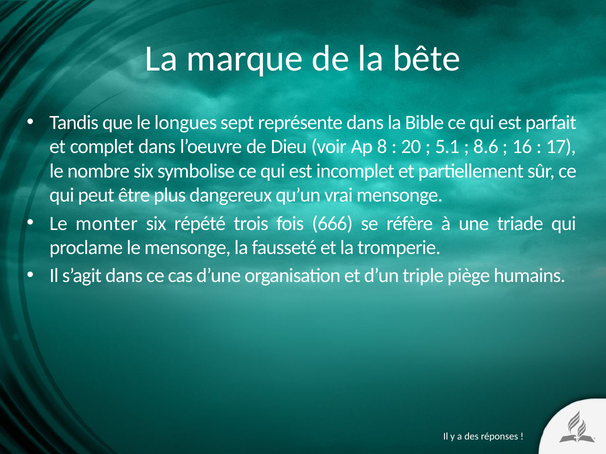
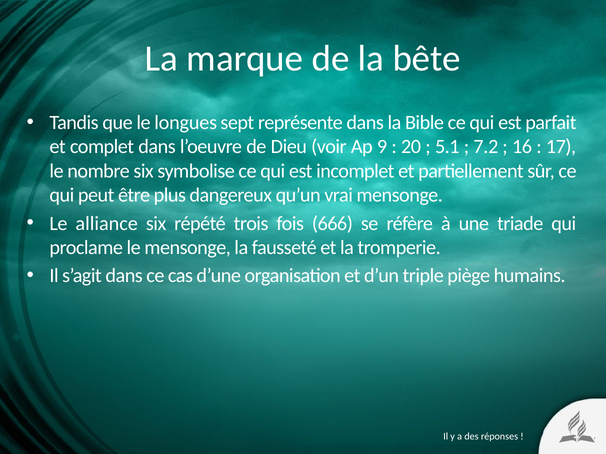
8: 8 -> 9
8.6: 8.6 -> 7.2
monter: monter -> alliance
